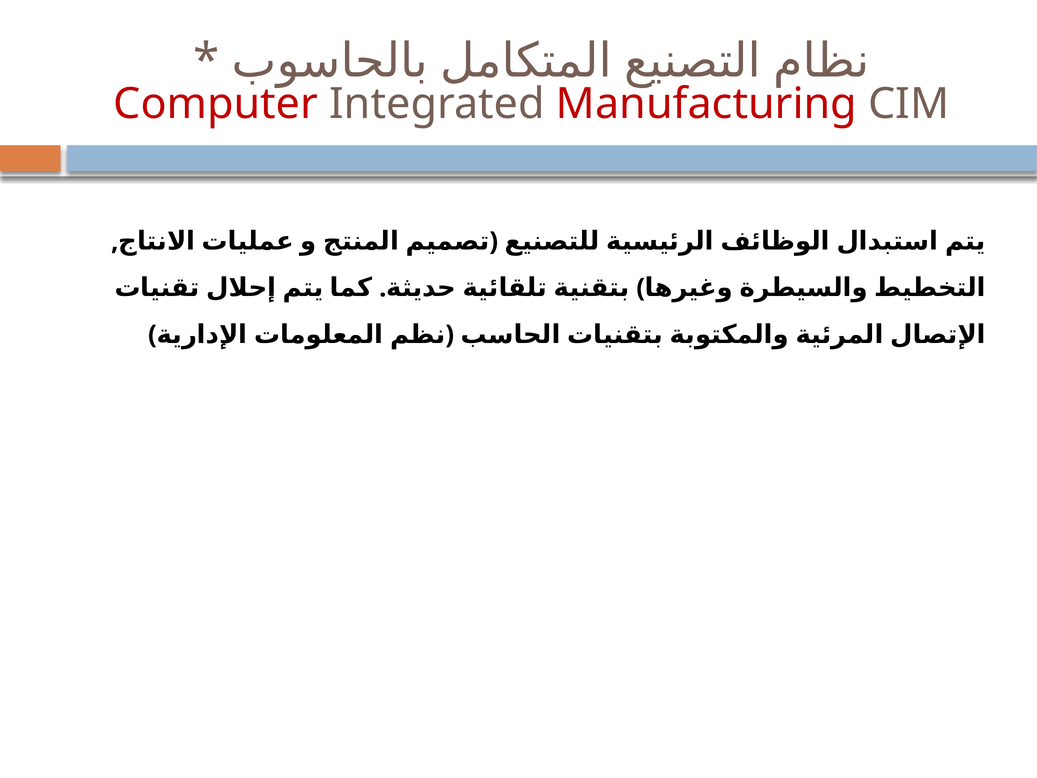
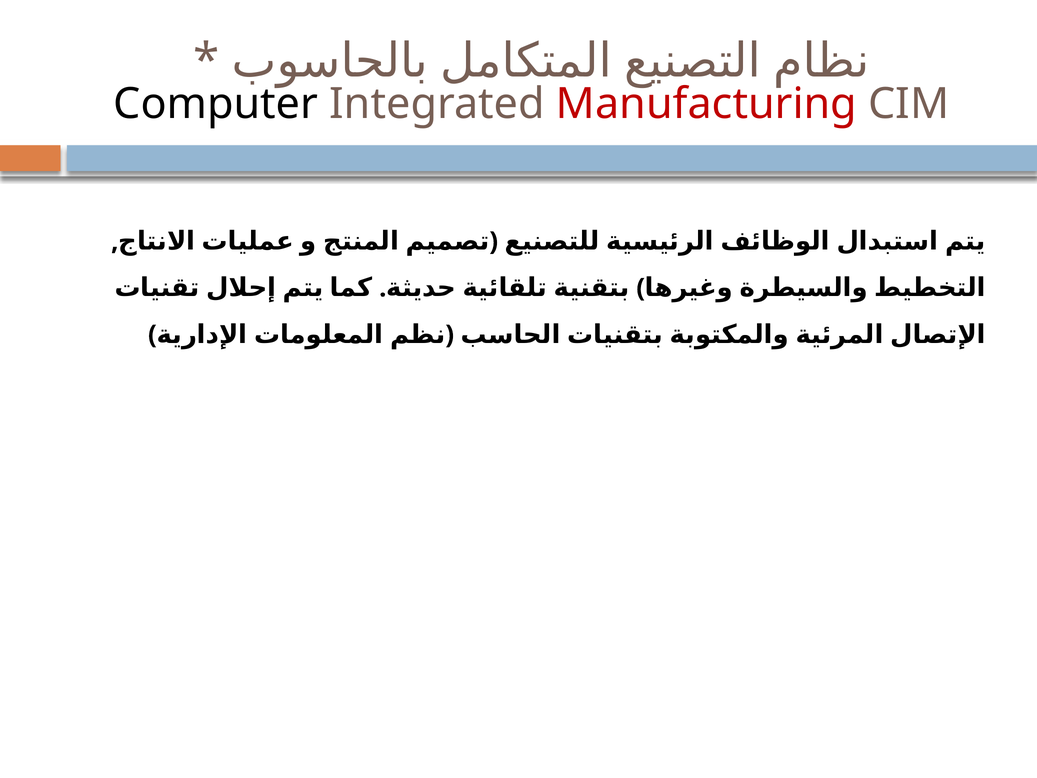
Computer colour: red -> black
